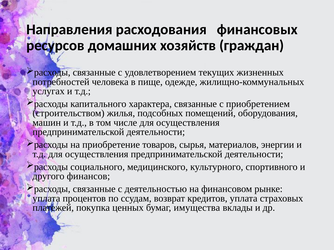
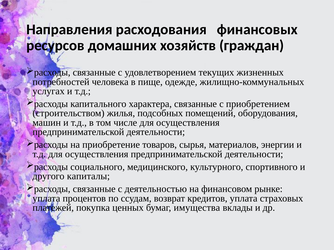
финансов: финансов -> капиталы
